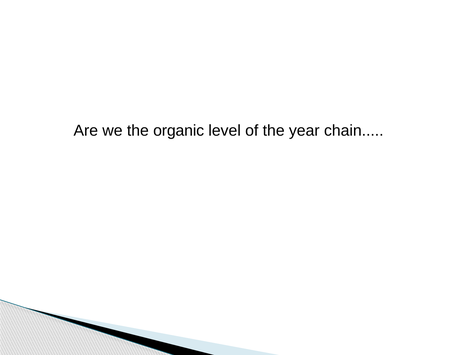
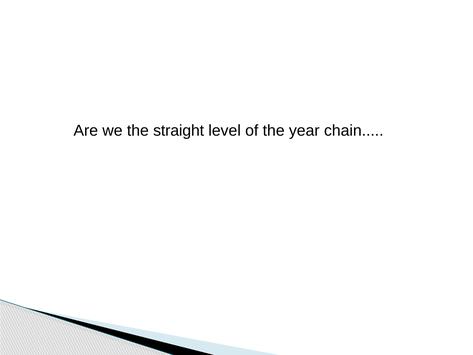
organic: organic -> straight
